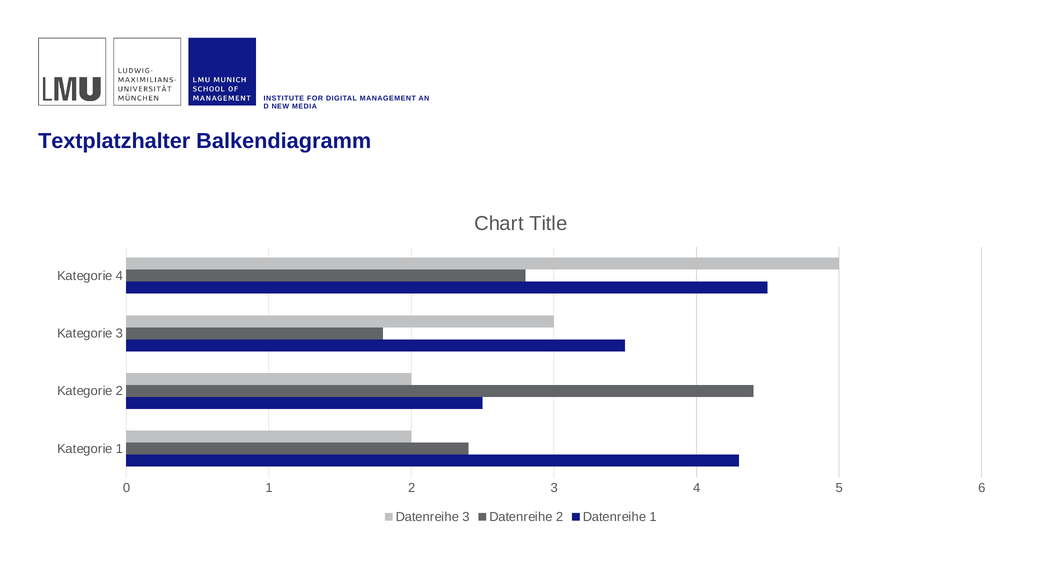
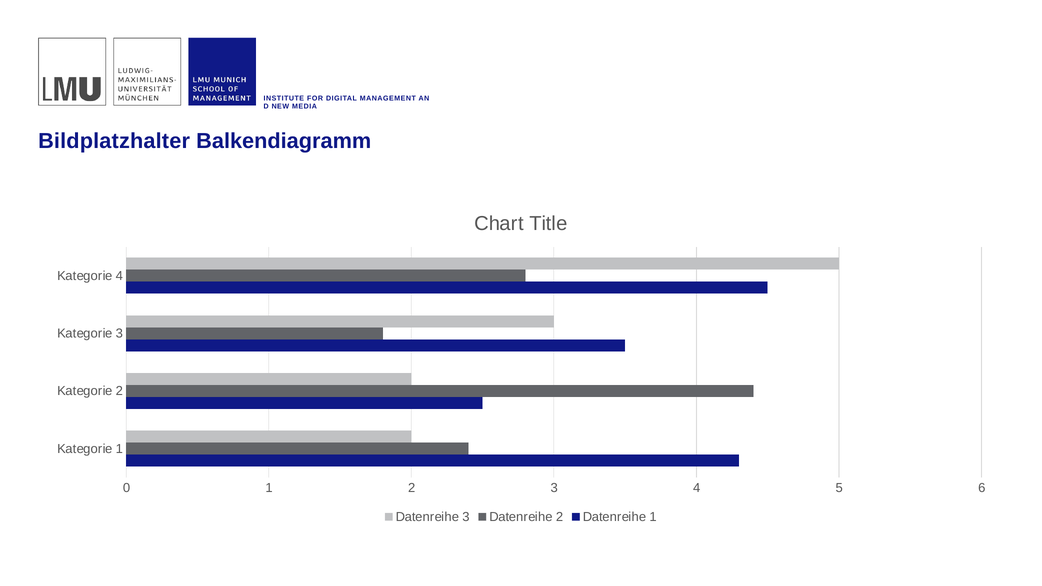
Textplatzhalter: Textplatzhalter -> Bildplatzhalter
